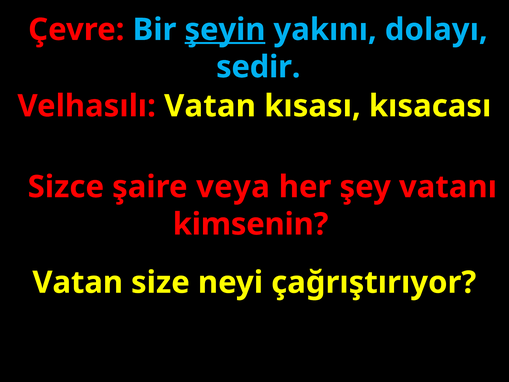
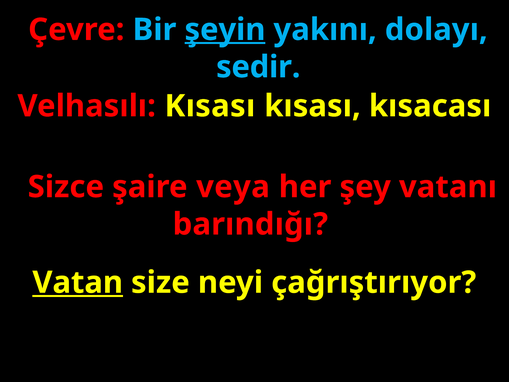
Velhasılı Vatan: Vatan -> Kısası
kimsenin: kimsenin -> barındığı
Vatan at (78, 282) underline: none -> present
